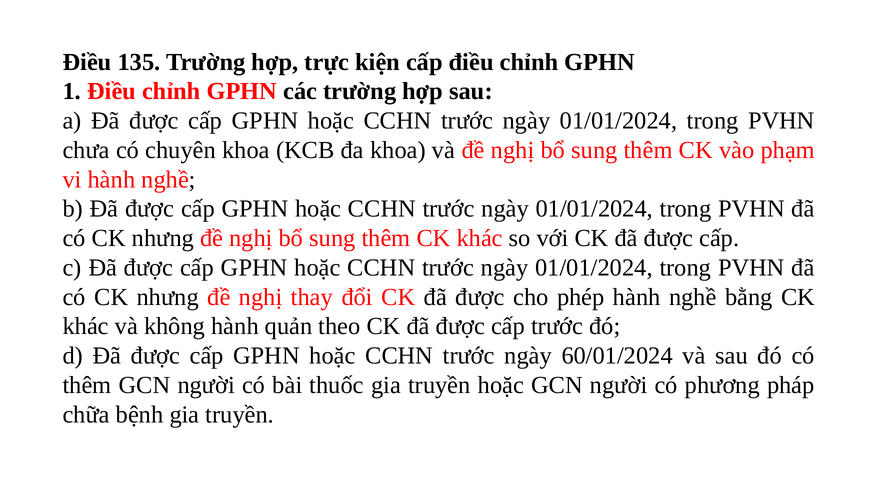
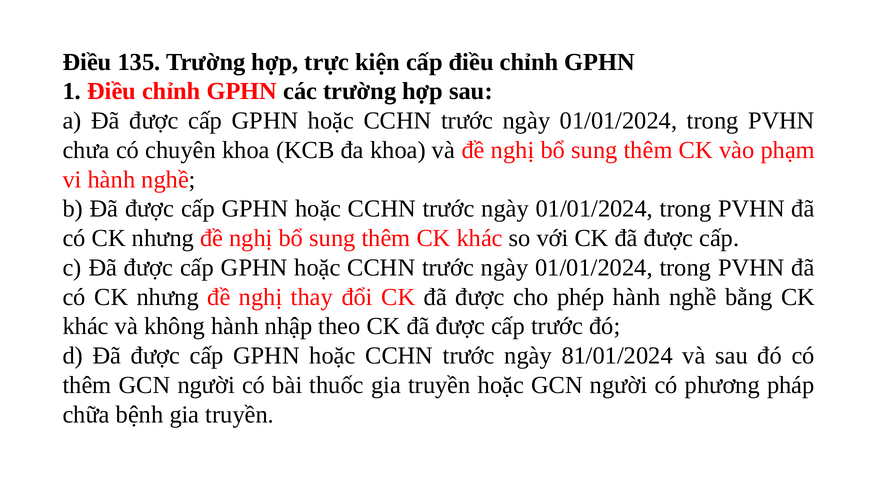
quản: quản -> nhập
60/01/2024: 60/01/2024 -> 81/01/2024
